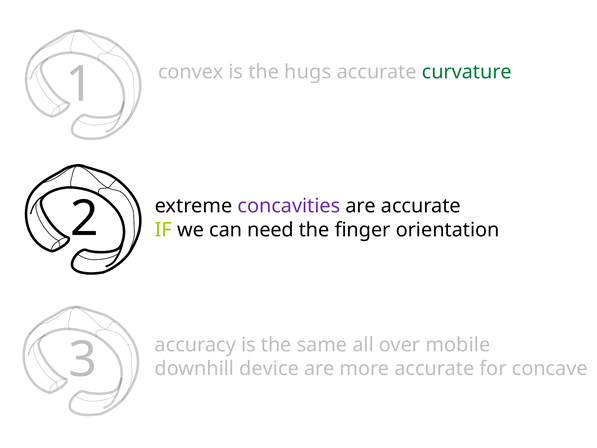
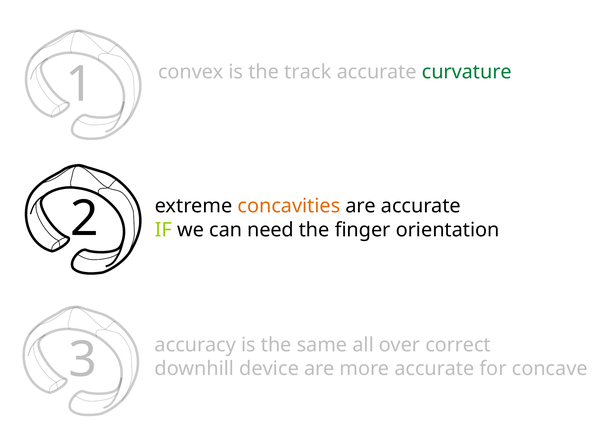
hugs: hugs -> track
concavities colour: purple -> orange
mobile: mobile -> correct
